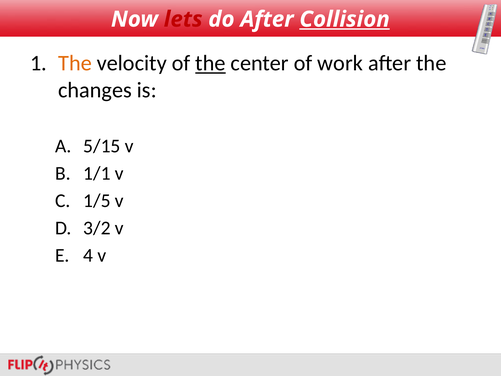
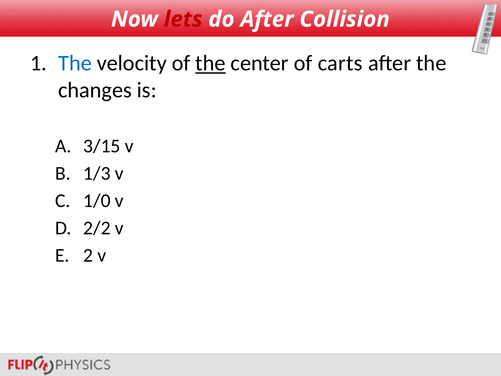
Collision underline: present -> none
The at (75, 63) colour: orange -> blue
work: work -> carts
5/15: 5/15 -> 3/15
1/1: 1/1 -> 1/3
1/5: 1/5 -> 1/0
3/2: 3/2 -> 2/2
4: 4 -> 2
